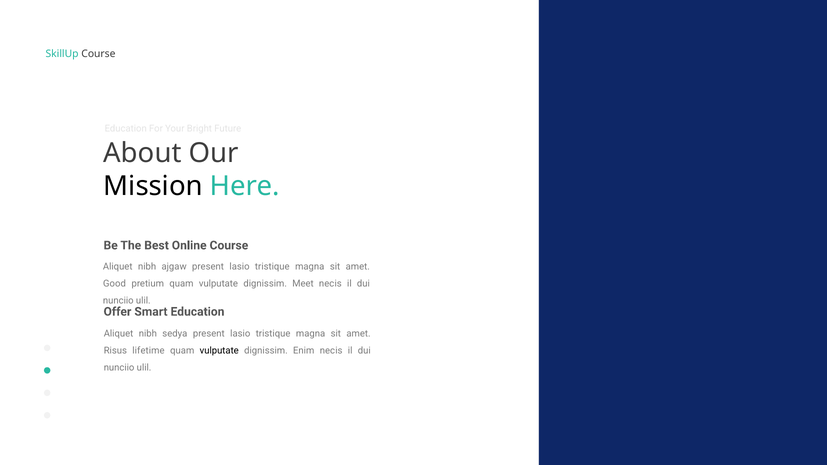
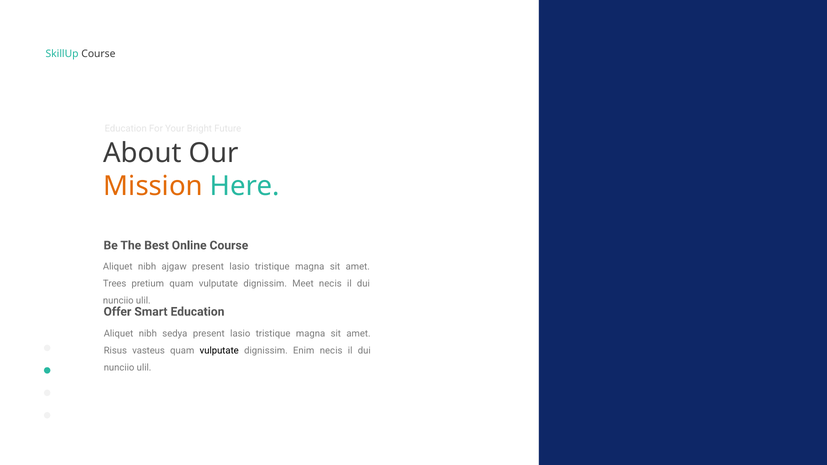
Mission colour: black -> orange
Good: Good -> Trees
lifetime: lifetime -> vasteus
